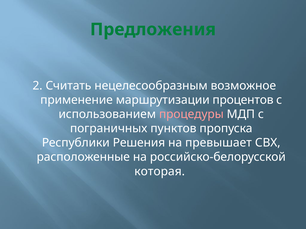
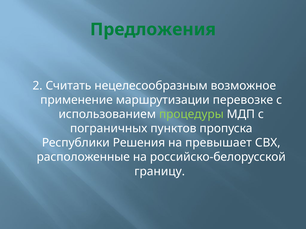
процентов: процентов -> перевозке
процедуры colour: pink -> light green
которая: которая -> границу
